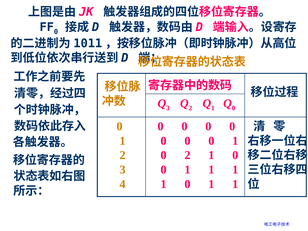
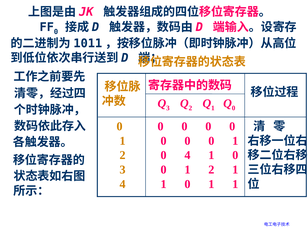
0 2: 2 -> 4
1 at (211, 170): 1 -> 2
